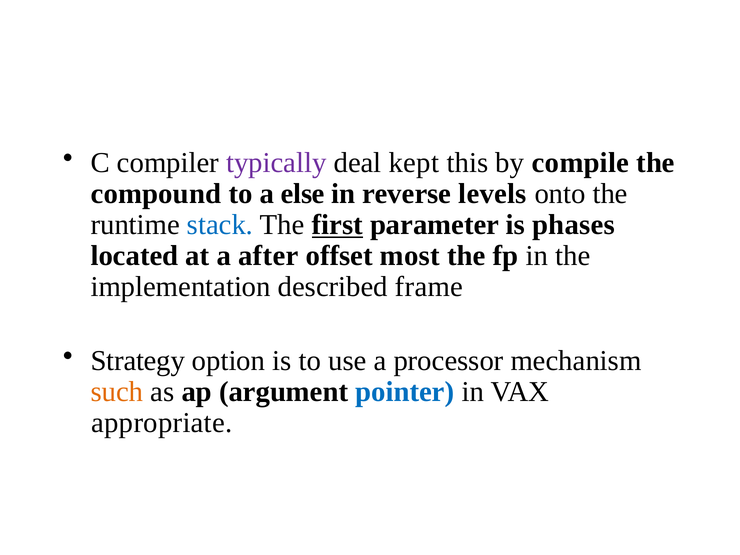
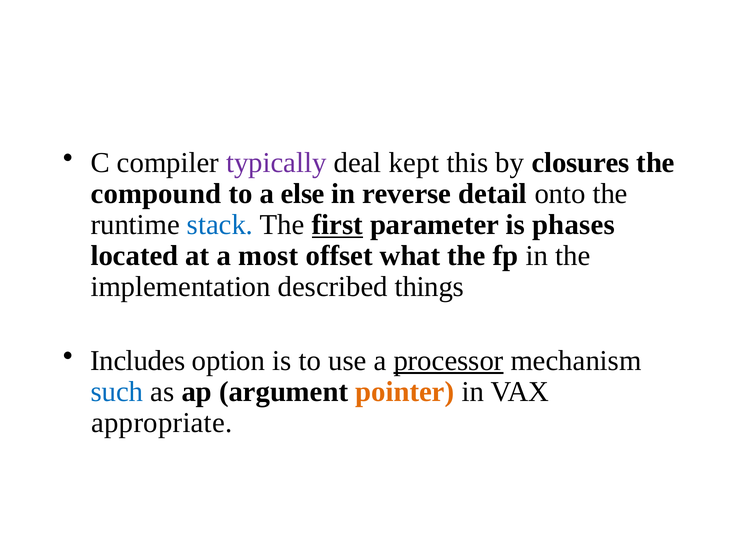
compile: compile -> closures
levels: levels -> detail
after: after -> most
most: most -> what
frame: frame -> things
Strategy: Strategy -> Includes
processor underline: none -> present
such colour: orange -> blue
pointer colour: blue -> orange
